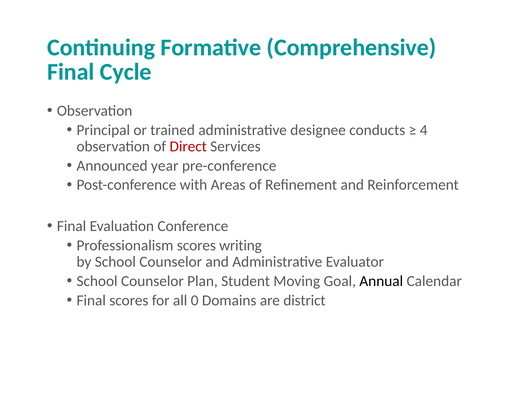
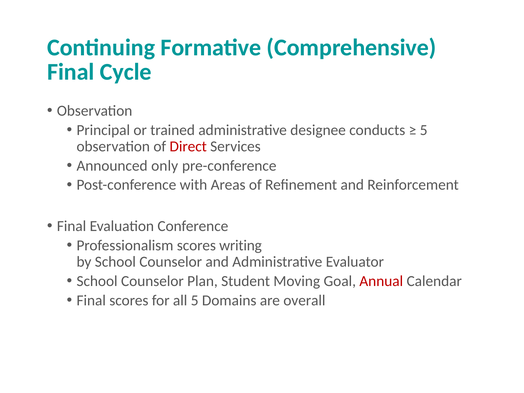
4 at (424, 130): 4 -> 5
year: year -> only
Annual colour: black -> red
all 0: 0 -> 5
district: district -> overall
